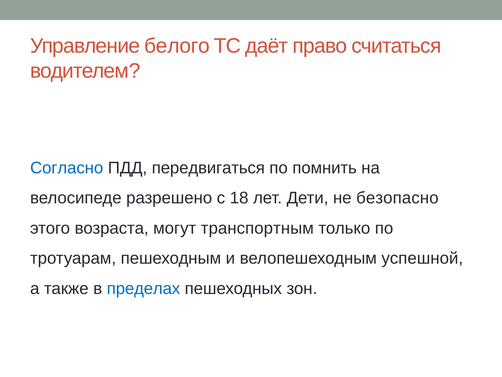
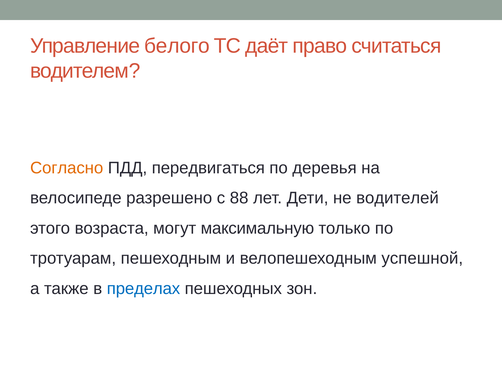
Согласно colour: blue -> orange
помнить: помнить -> деревья
18: 18 -> 88
безопасно: безопасно -> водителей
транспортным: транспортным -> максимальную
